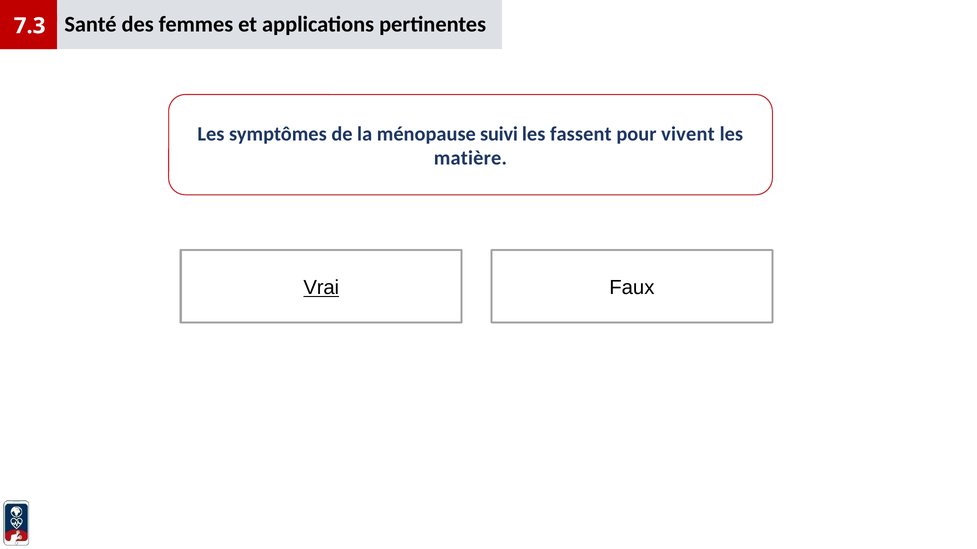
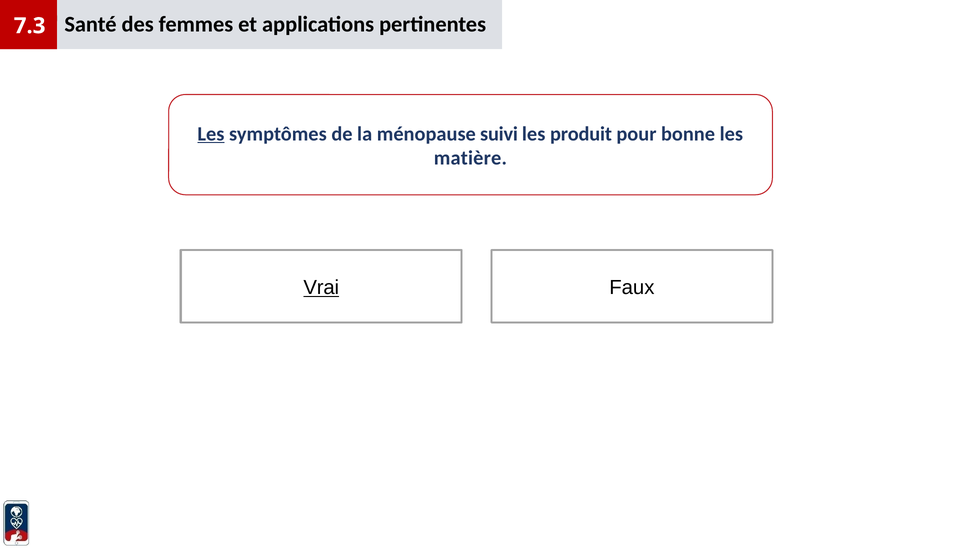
Les at (211, 134) underline: none -> present
fassent: fassent -> produit
vivent: vivent -> bonne
